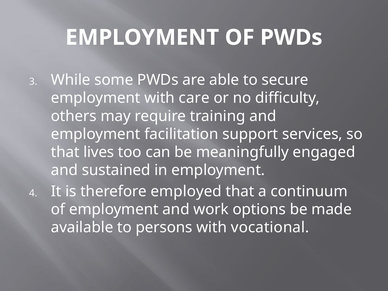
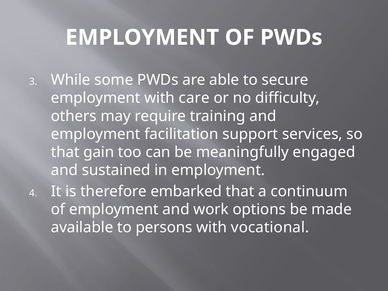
lives: lives -> gain
employed: employed -> embarked
